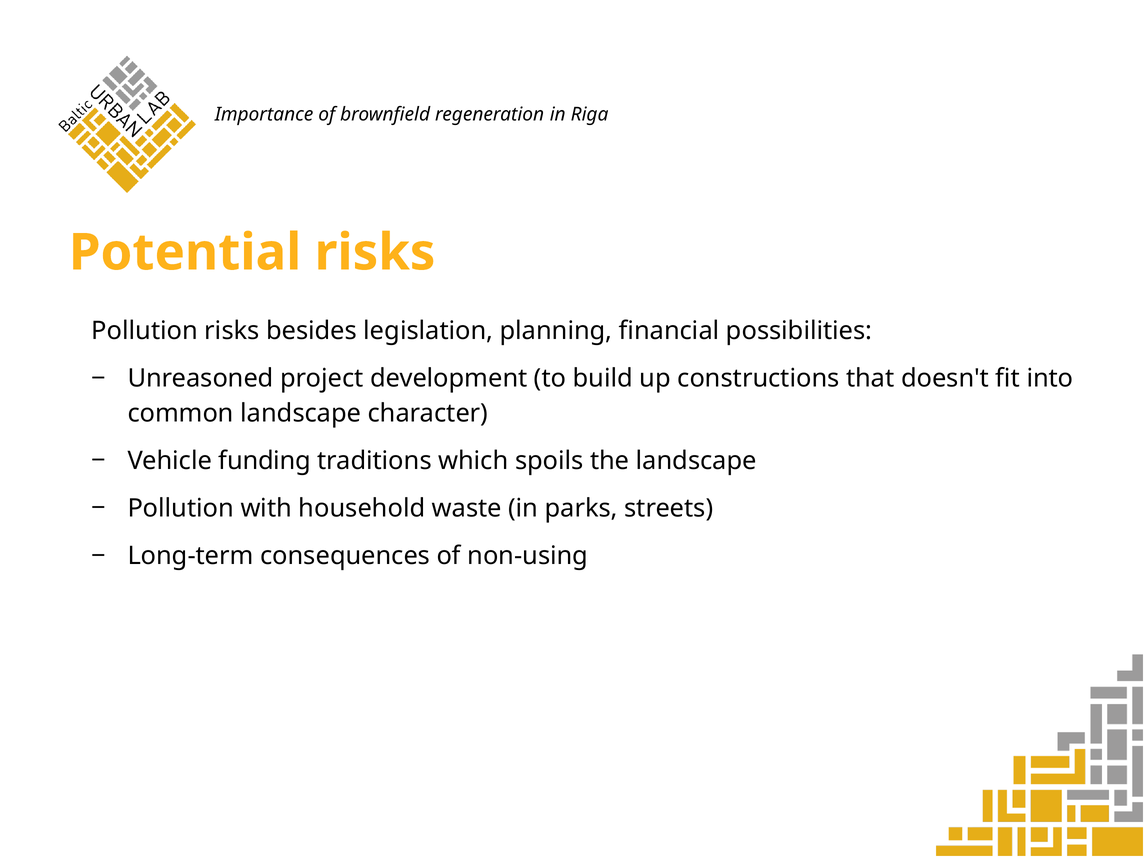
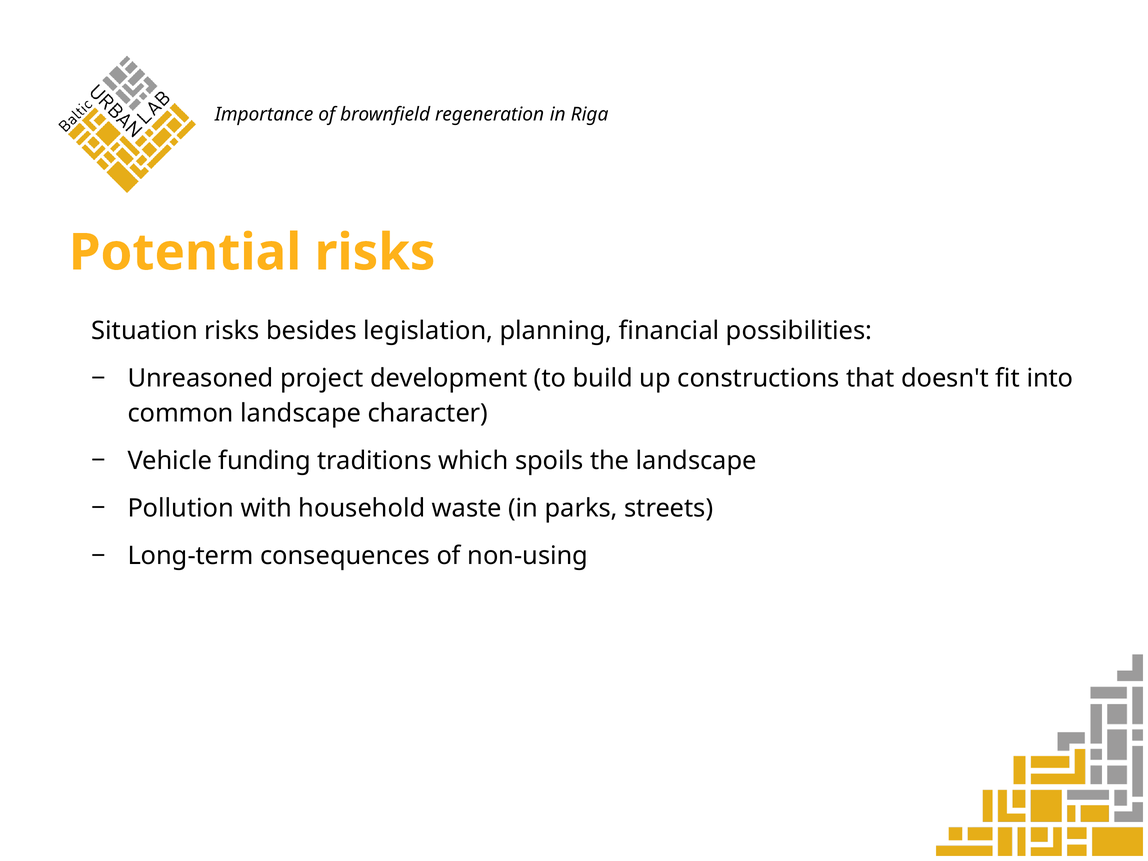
Pollution at (145, 331): Pollution -> Situation
